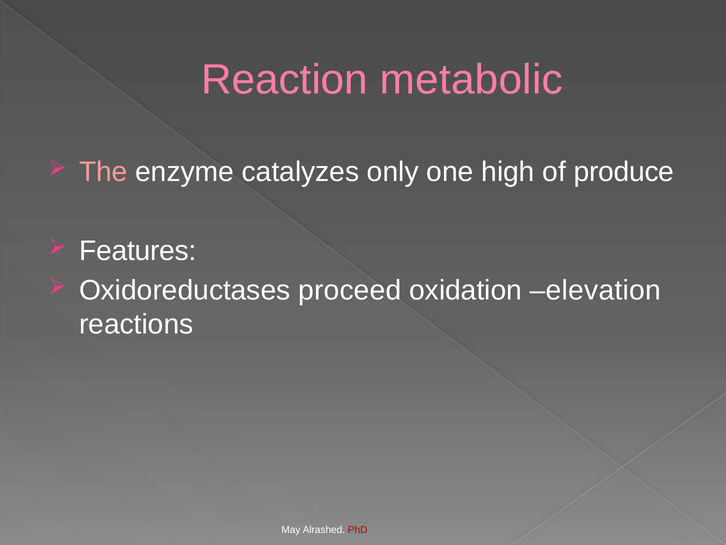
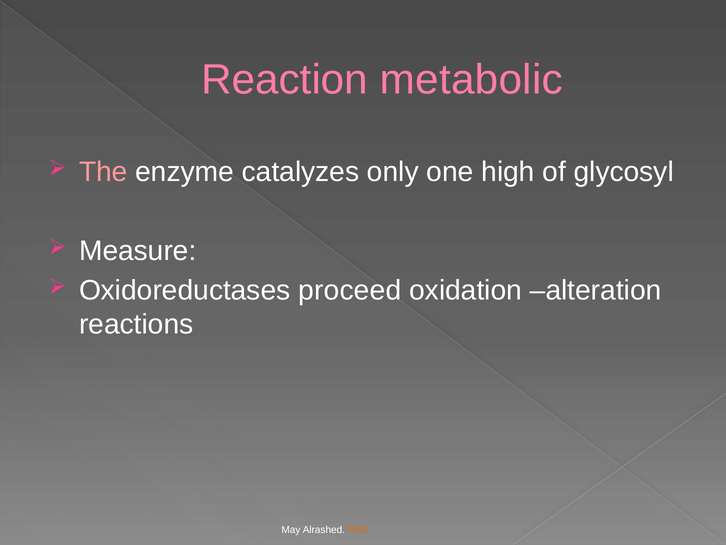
produce: produce -> glycosyl
Features: Features -> Measure
elevation: elevation -> alteration
PhD colour: red -> orange
